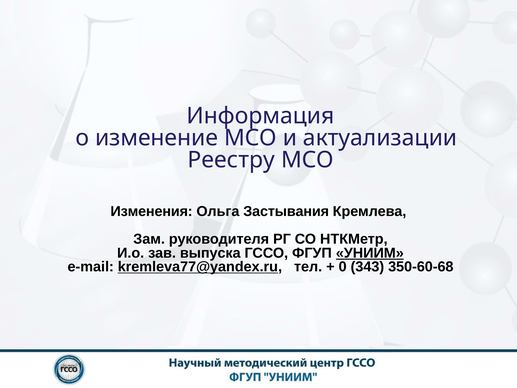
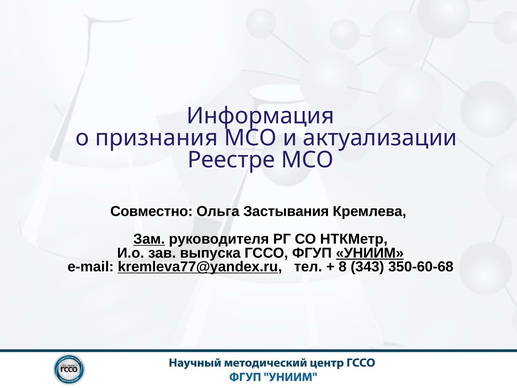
изменение: изменение -> признания
Реестру: Реестру -> Реестре
Изменения: Изменения -> Совместно
Зам underline: none -> present
0: 0 -> 8
